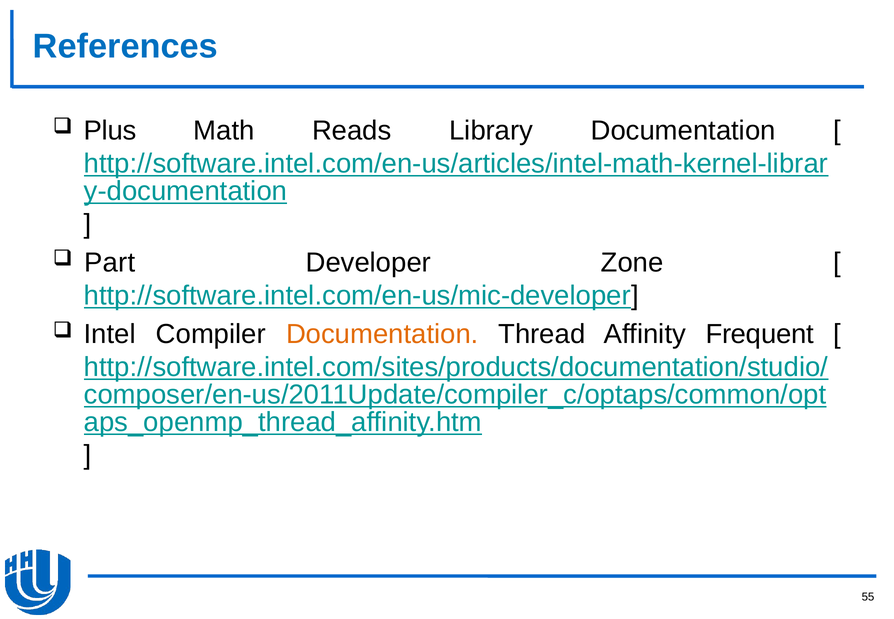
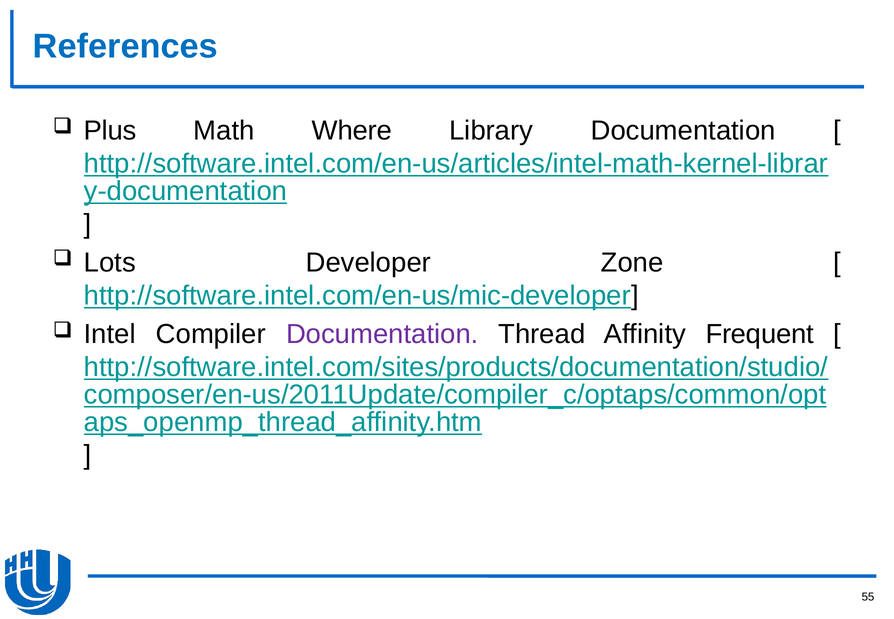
Reads: Reads -> Where
Part: Part -> Lots
Documentation at (382, 334) colour: orange -> purple
